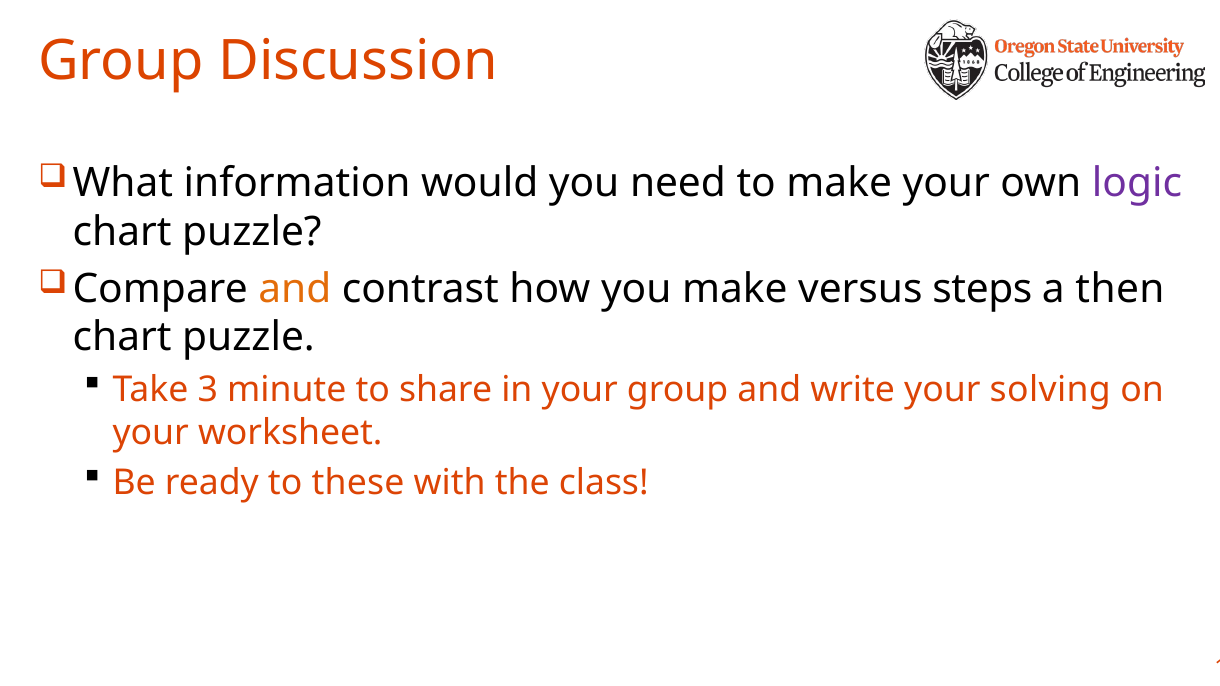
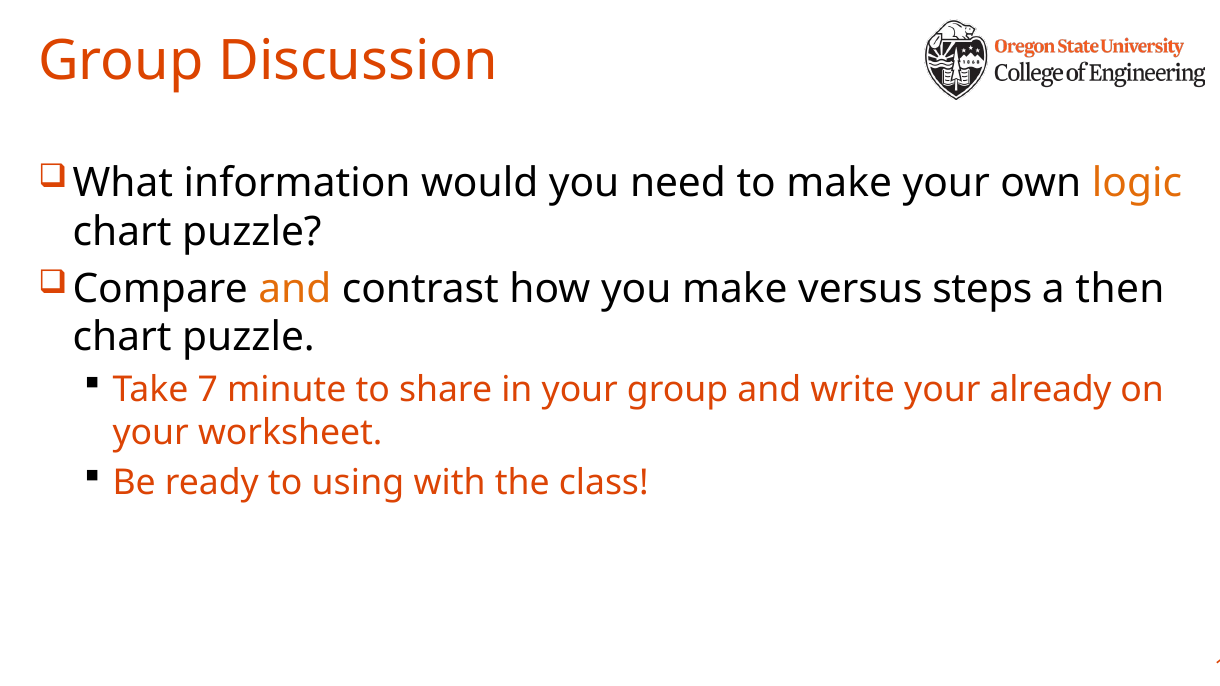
logic colour: purple -> orange
3: 3 -> 7
solving: solving -> already
these: these -> using
